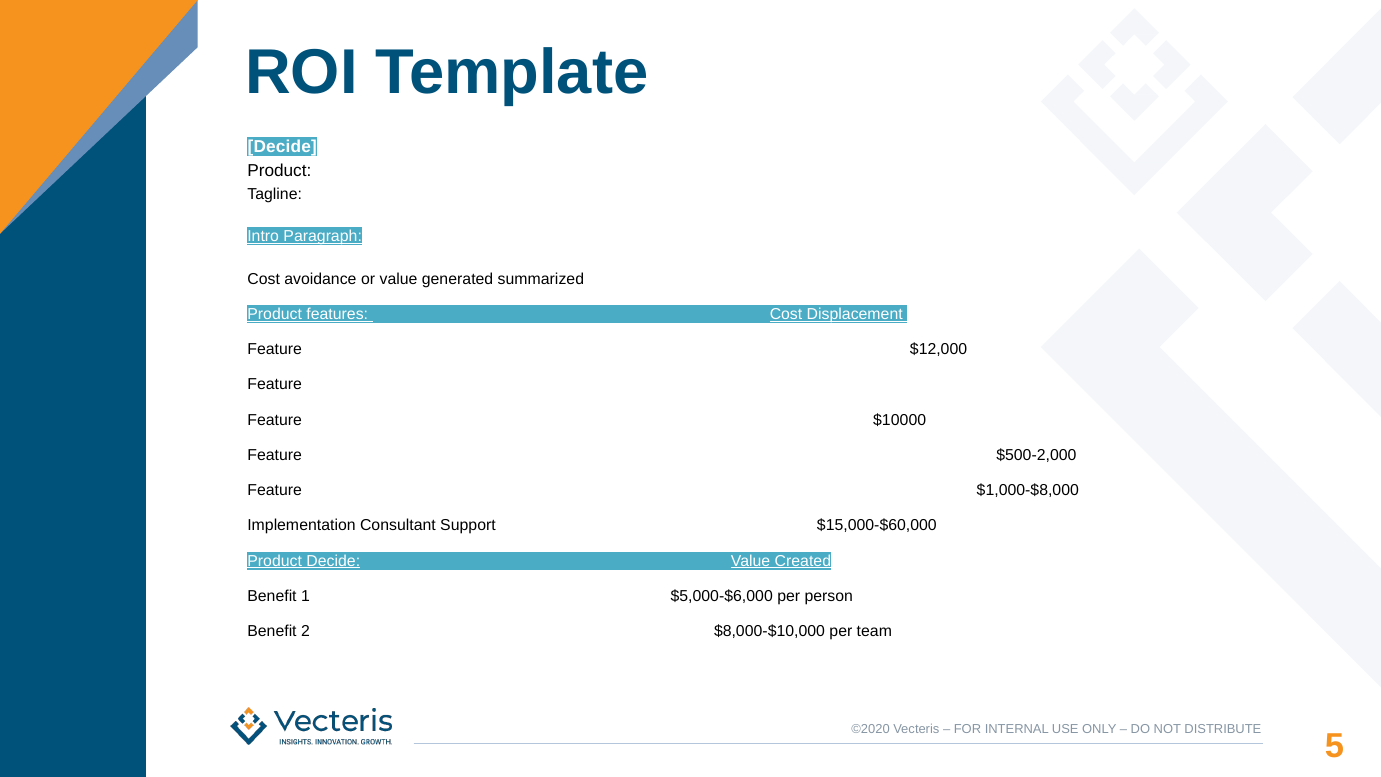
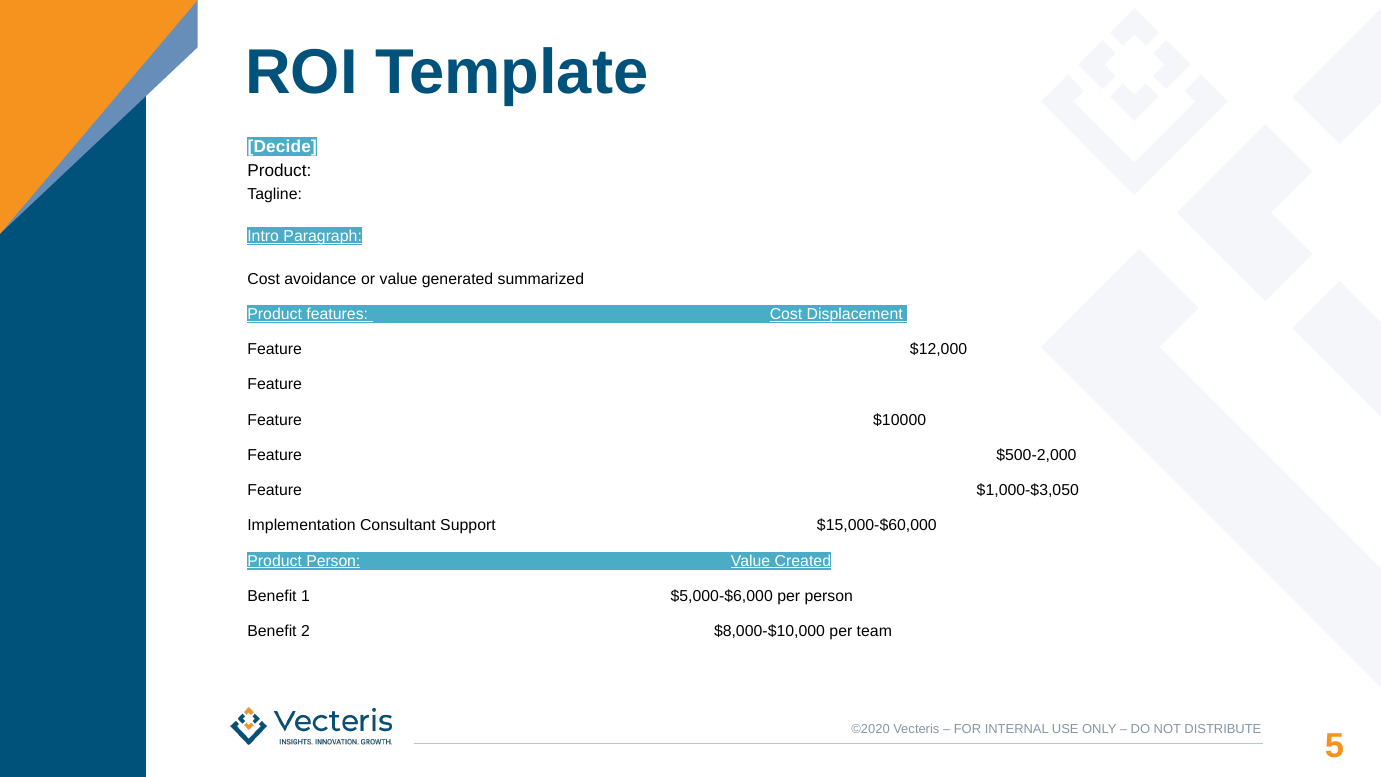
$1,000-$8,000: $1,000-$8,000 -> $1,000-$3,050
Product Decide: Decide -> Person
